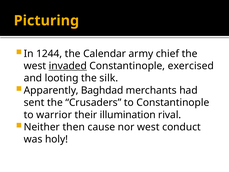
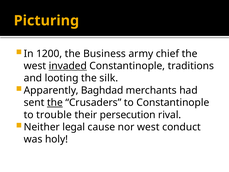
1244: 1244 -> 1200
Calendar: Calendar -> Business
exercised: exercised -> traditions
the at (55, 102) underline: none -> present
warrior: warrior -> trouble
illumination: illumination -> persecution
then: then -> legal
